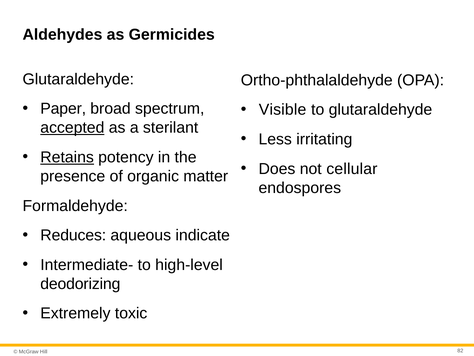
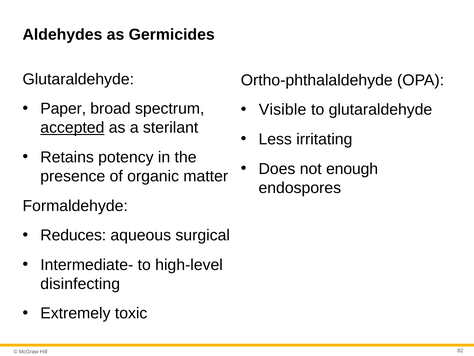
Retains underline: present -> none
cellular: cellular -> enough
indicate: indicate -> surgical
deodorizing: deodorizing -> disinfecting
